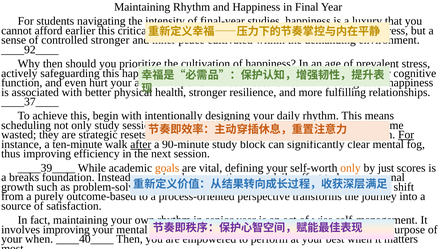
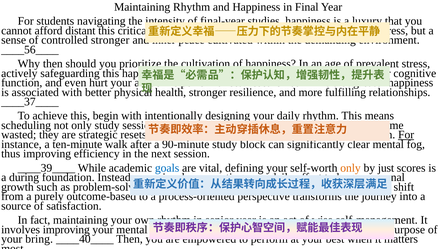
earlier: earlier -> distant
____92____: ____92____ -> ____56____
after underline: present -> none
goals colour: orange -> blue
a breaks: breaks -> during
your when: when -> bring
